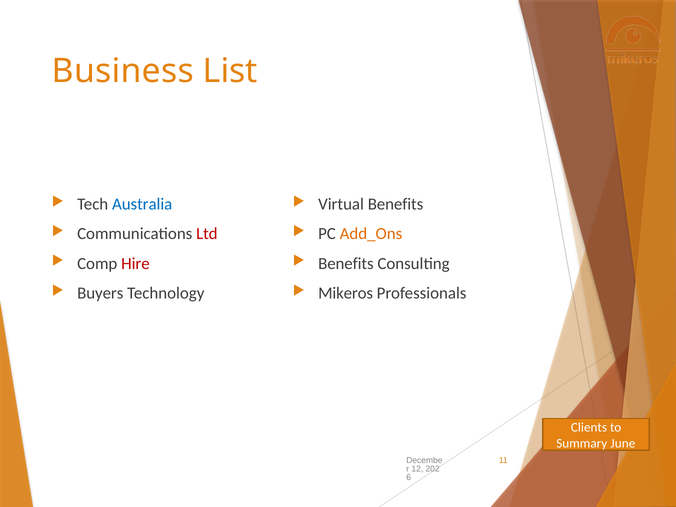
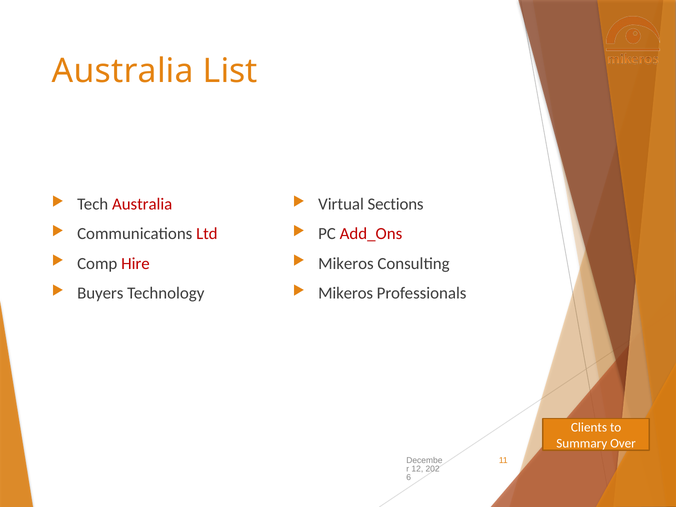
Business at (123, 71): Business -> Australia
Australia at (142, 204) colour: blue -> red
Virtual Benefits: Benefits -> Sections
Add_Ons colour: orange -> red
Benefits at (346, 263): Benefits -> Mikeros
June: June -> Over
